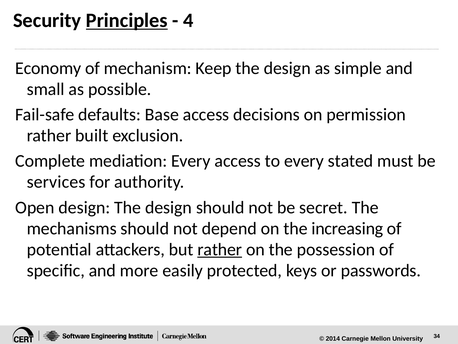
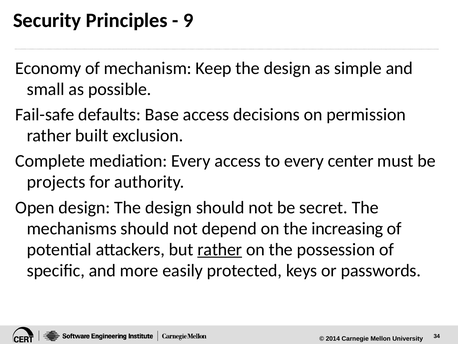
Principles underline: present -> none
4: 4 -> 9
stated: stated -> center
services: services -> projects
